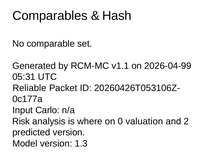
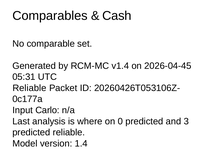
Hash: Hash -> Cash
v1.1: v1.1 -> v1.4
2026-04-99: 2026-04-99 -> 2026-04-45
Risk: Risk -> Last
0 valuation: valuation -> predicted
2: 2 -> 3
predicted version: version -> reliable
1.3: 1.3 -> 1.4
